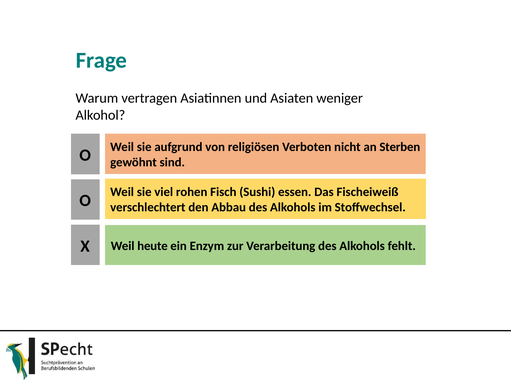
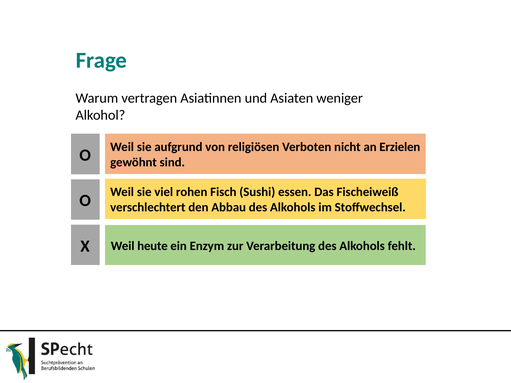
Sterben: Sterben -> Erzielen
